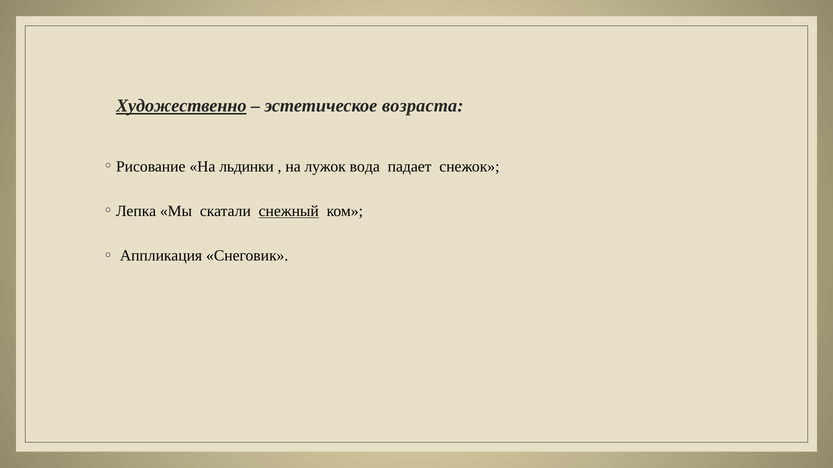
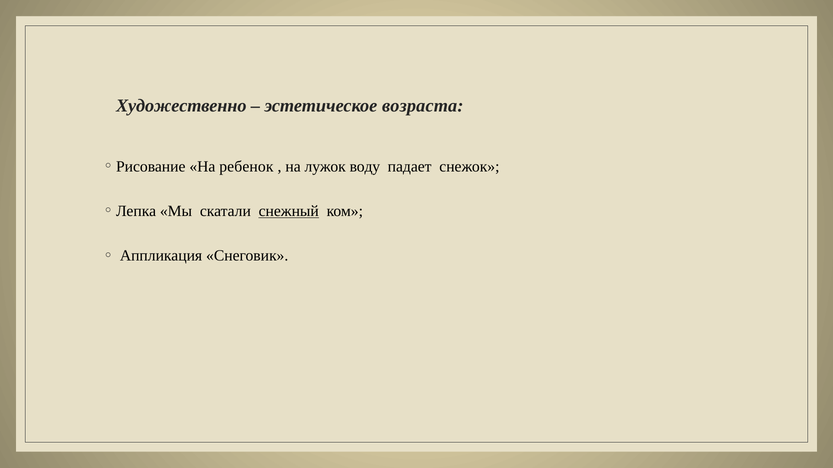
Художественно underline: present -> none
льдинки: льдинки -> ребенок
вода: вода -> воду
